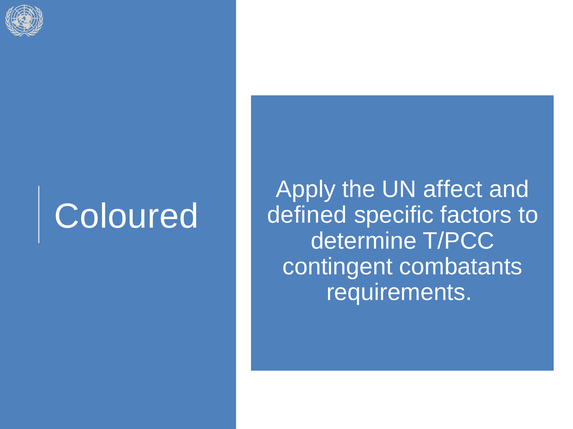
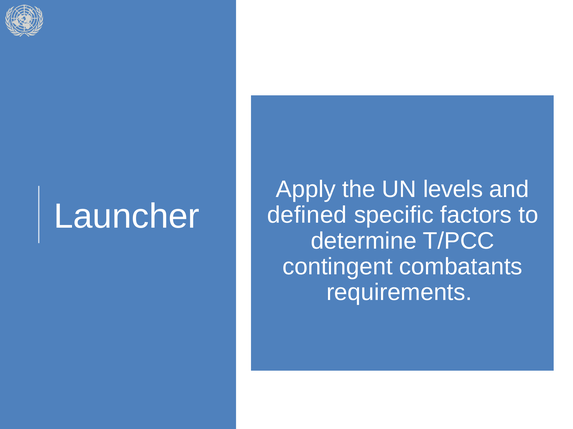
affect: affect -> levels
Coloured: Coloured -> Launcher
